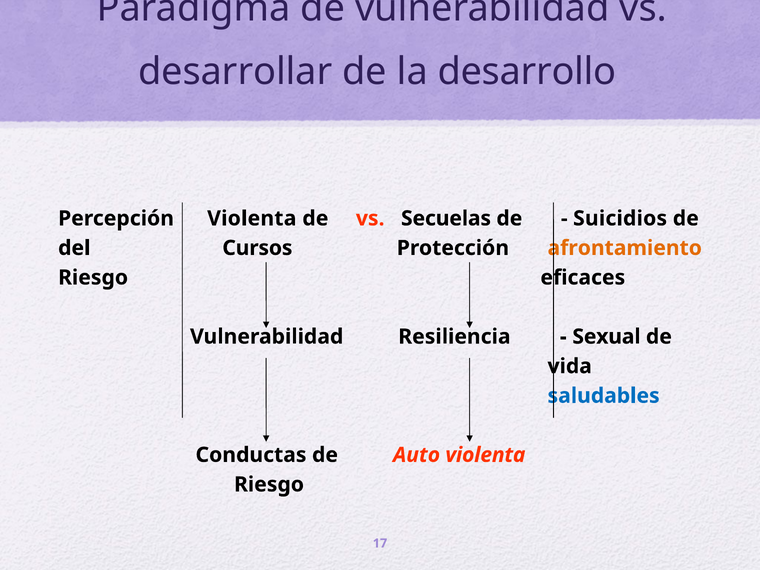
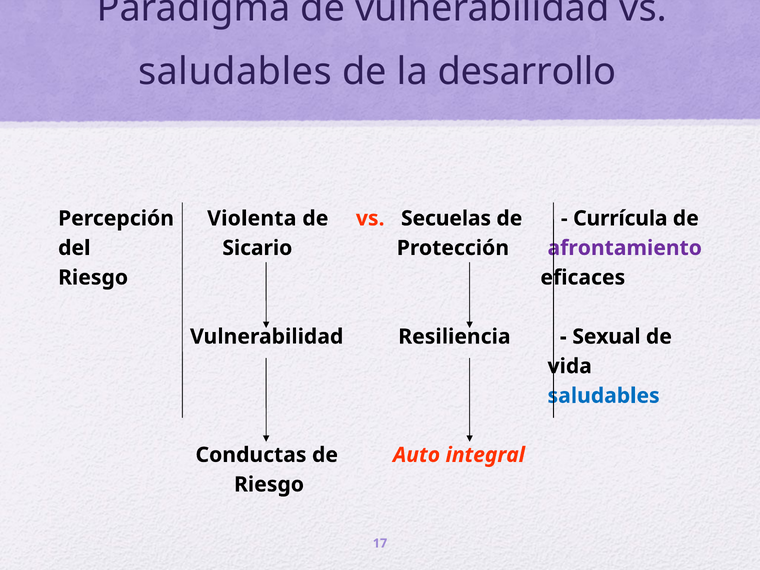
desarrollar at (235, 72): desarrollar -> saludables
Suicidios: Suicidios -> Currícula
Cursos: Cursos -> Sicario
afrontamiento colour: orange -> purple
Auto violenta: violenta -> integral
